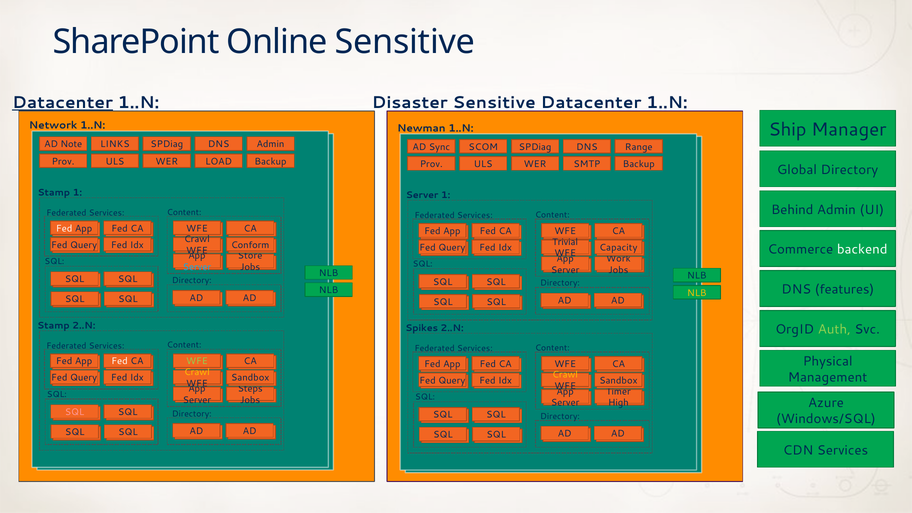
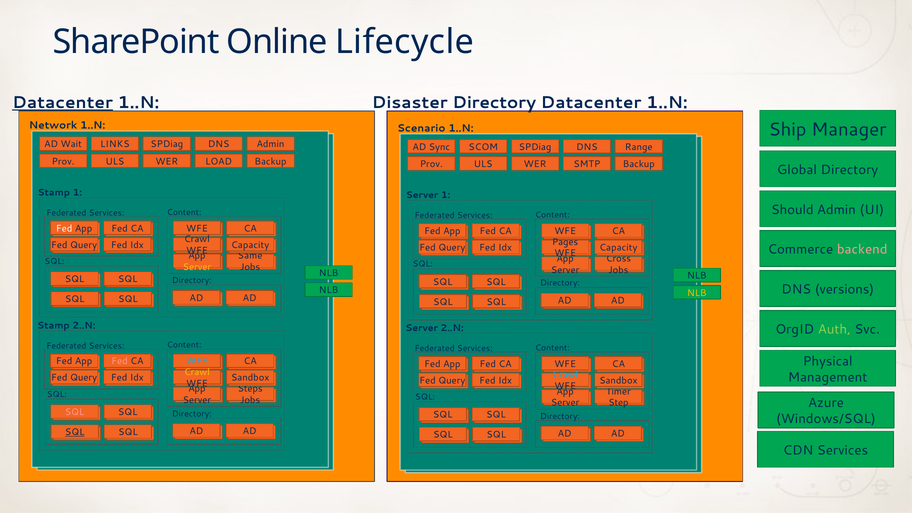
Online Sensitive: Sensitive -> Lifecycle
Disaster Sensitive: Sensitive -> Directory
Newman: Newman -> Scenario
Note: Note -> Wait
Behind: Behind -> Should
Trivial: Trivial -> Pages
Conform at (250, 245): Conform -> Capacity
backend colour: white -> pink
Store: Store -> Same
Work: Work -> Cross
Server at (197, 267) colour: light blue -> yellow
features: features -> versions
Spikes at (422, 328): Spikes -> Server
Fed at (119, 361) colour: white -> pink
WFE at (197, 361) colour: light green -> light blue
Crawl at (565, 375) colour: yellow -> light blue
High: High -> Step
SQL at (75, 432) underline: none -> present
